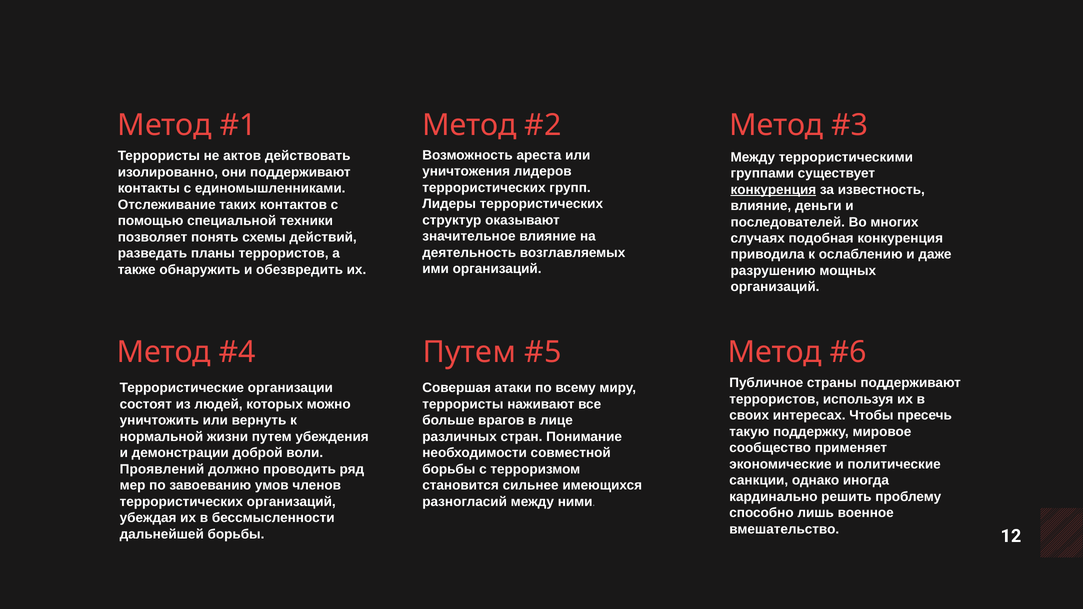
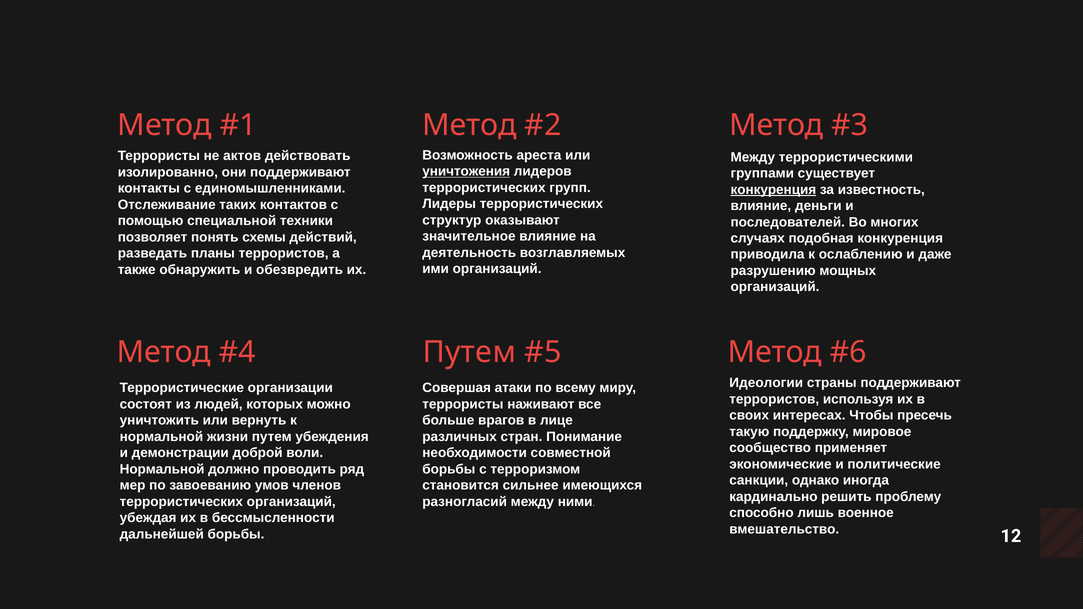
уничтожения underline: none -> present
Публичное: Публичное -> Идеологии
Проявлений at (162, 469): Проявлений -> Нормальной
